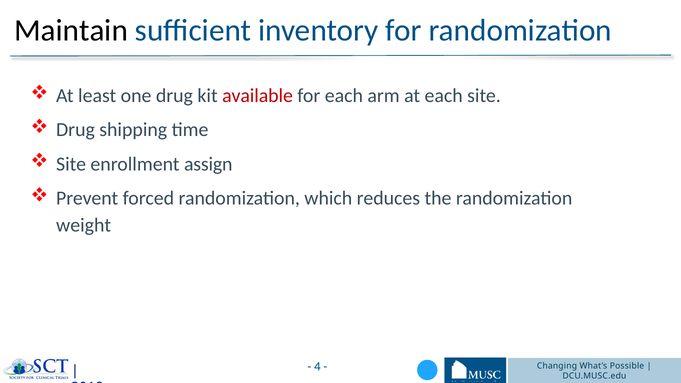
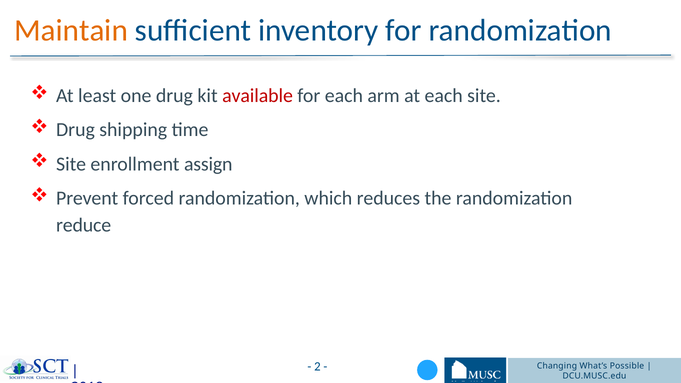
Maintain colour: black -> orange
weight: weight -> reduce
4: 4 -> 2
